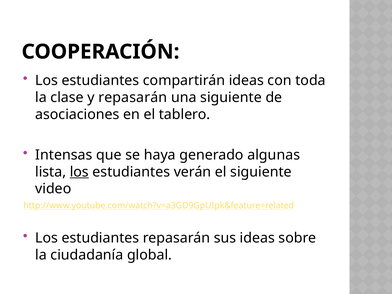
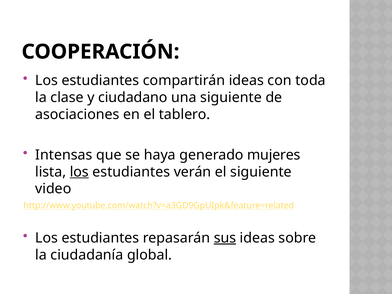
y repasarán: repasarán -> ciudadano
algunas: algunas -> mujeres
sus underline: none -> present
